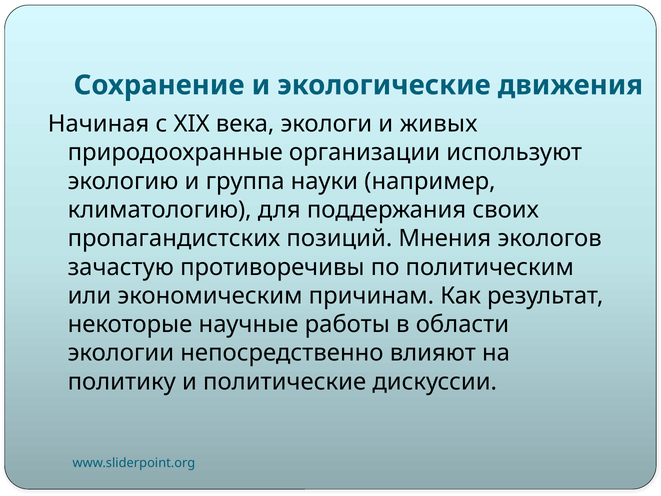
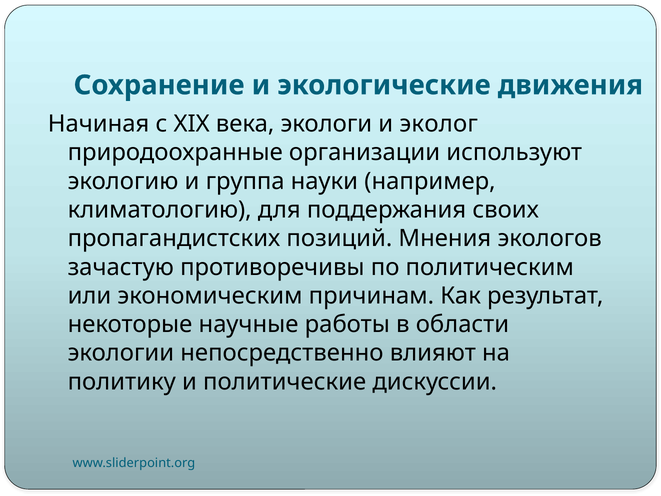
живых: живых -> эколог
